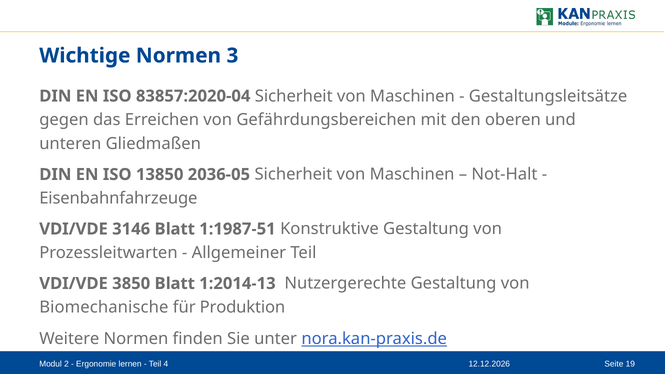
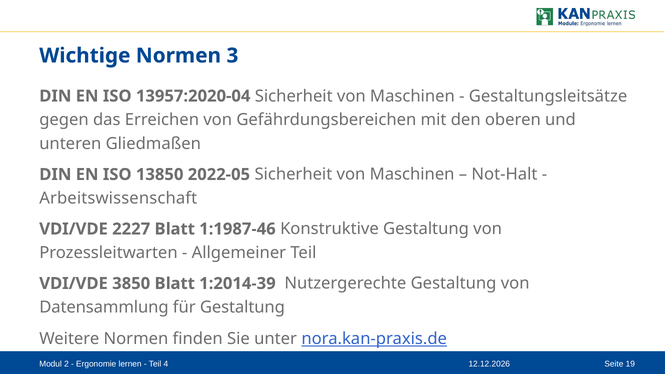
83857:2020-04: 83857:2020-04 -> 13957:2020-04
2036-05: 2036-05 -> 2022-05
Eisenbahnfahrzeuge: Eisenbahnfahrzeuge -> Arbeitswissenschaft
3146: 3146 -> 2227
1:1987-51: 1:1987-51 -> 1:1987-46
1:2014-13: 1:2014-13 -> 1:2014-39
Biomechanische: Biomechanische -> Datensammlung
für Produktion: Produktion -> Gestaltung
